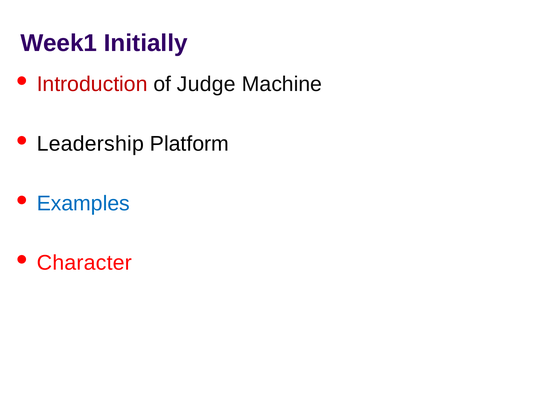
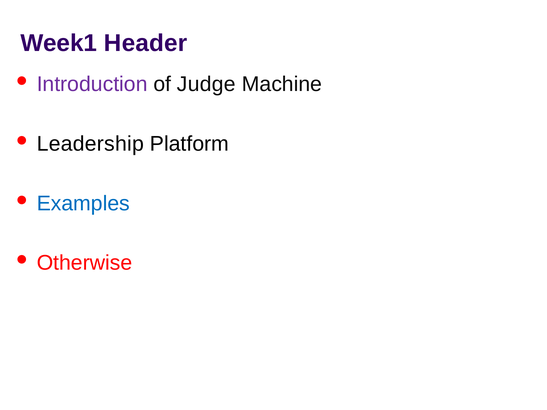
Initially: Initially -> Header
Introduction colour: red -> purple
Character: Character -> Otherwise
